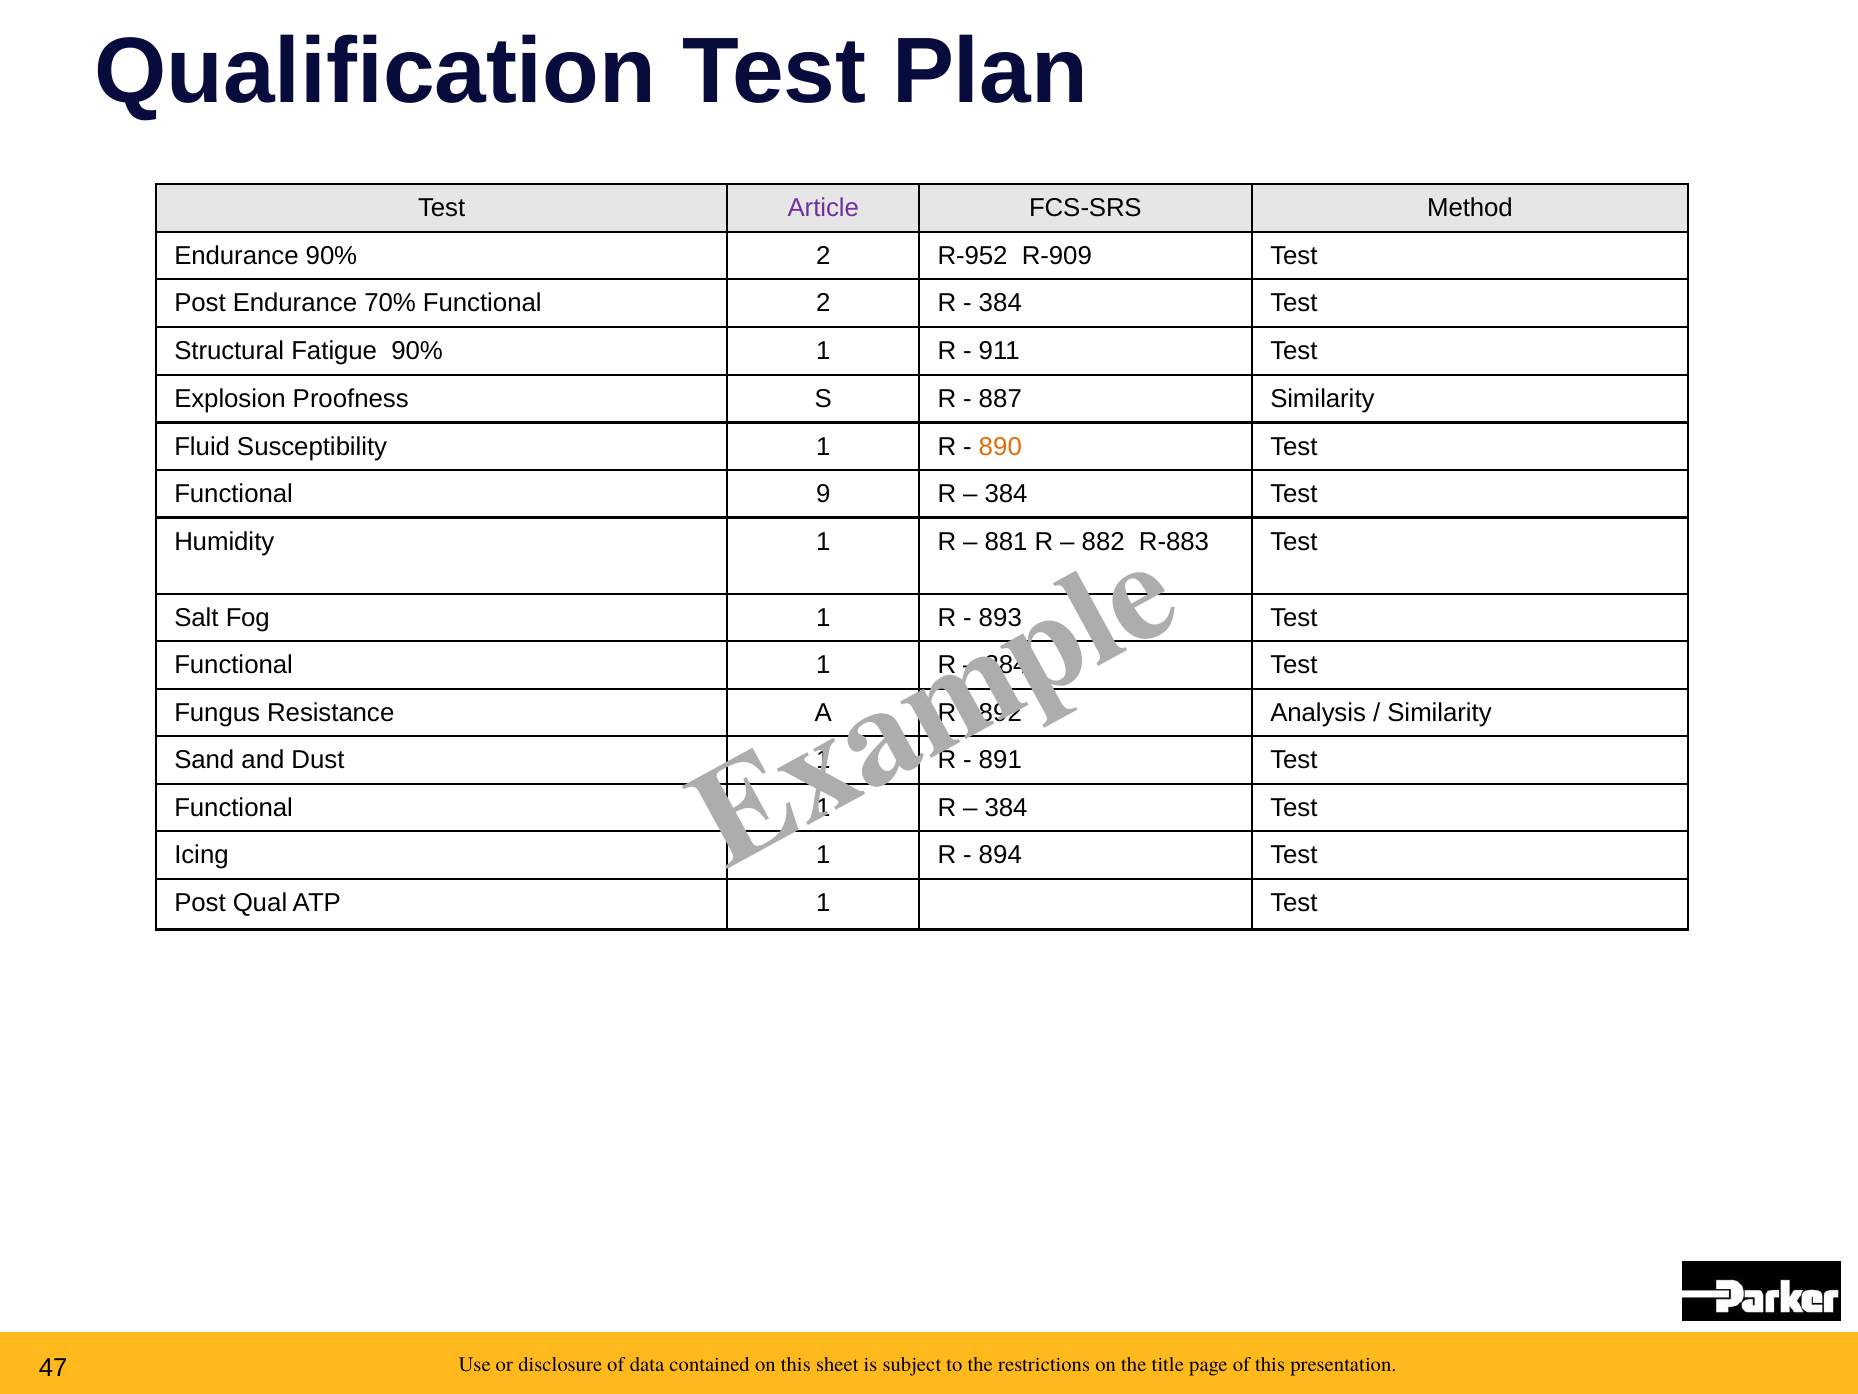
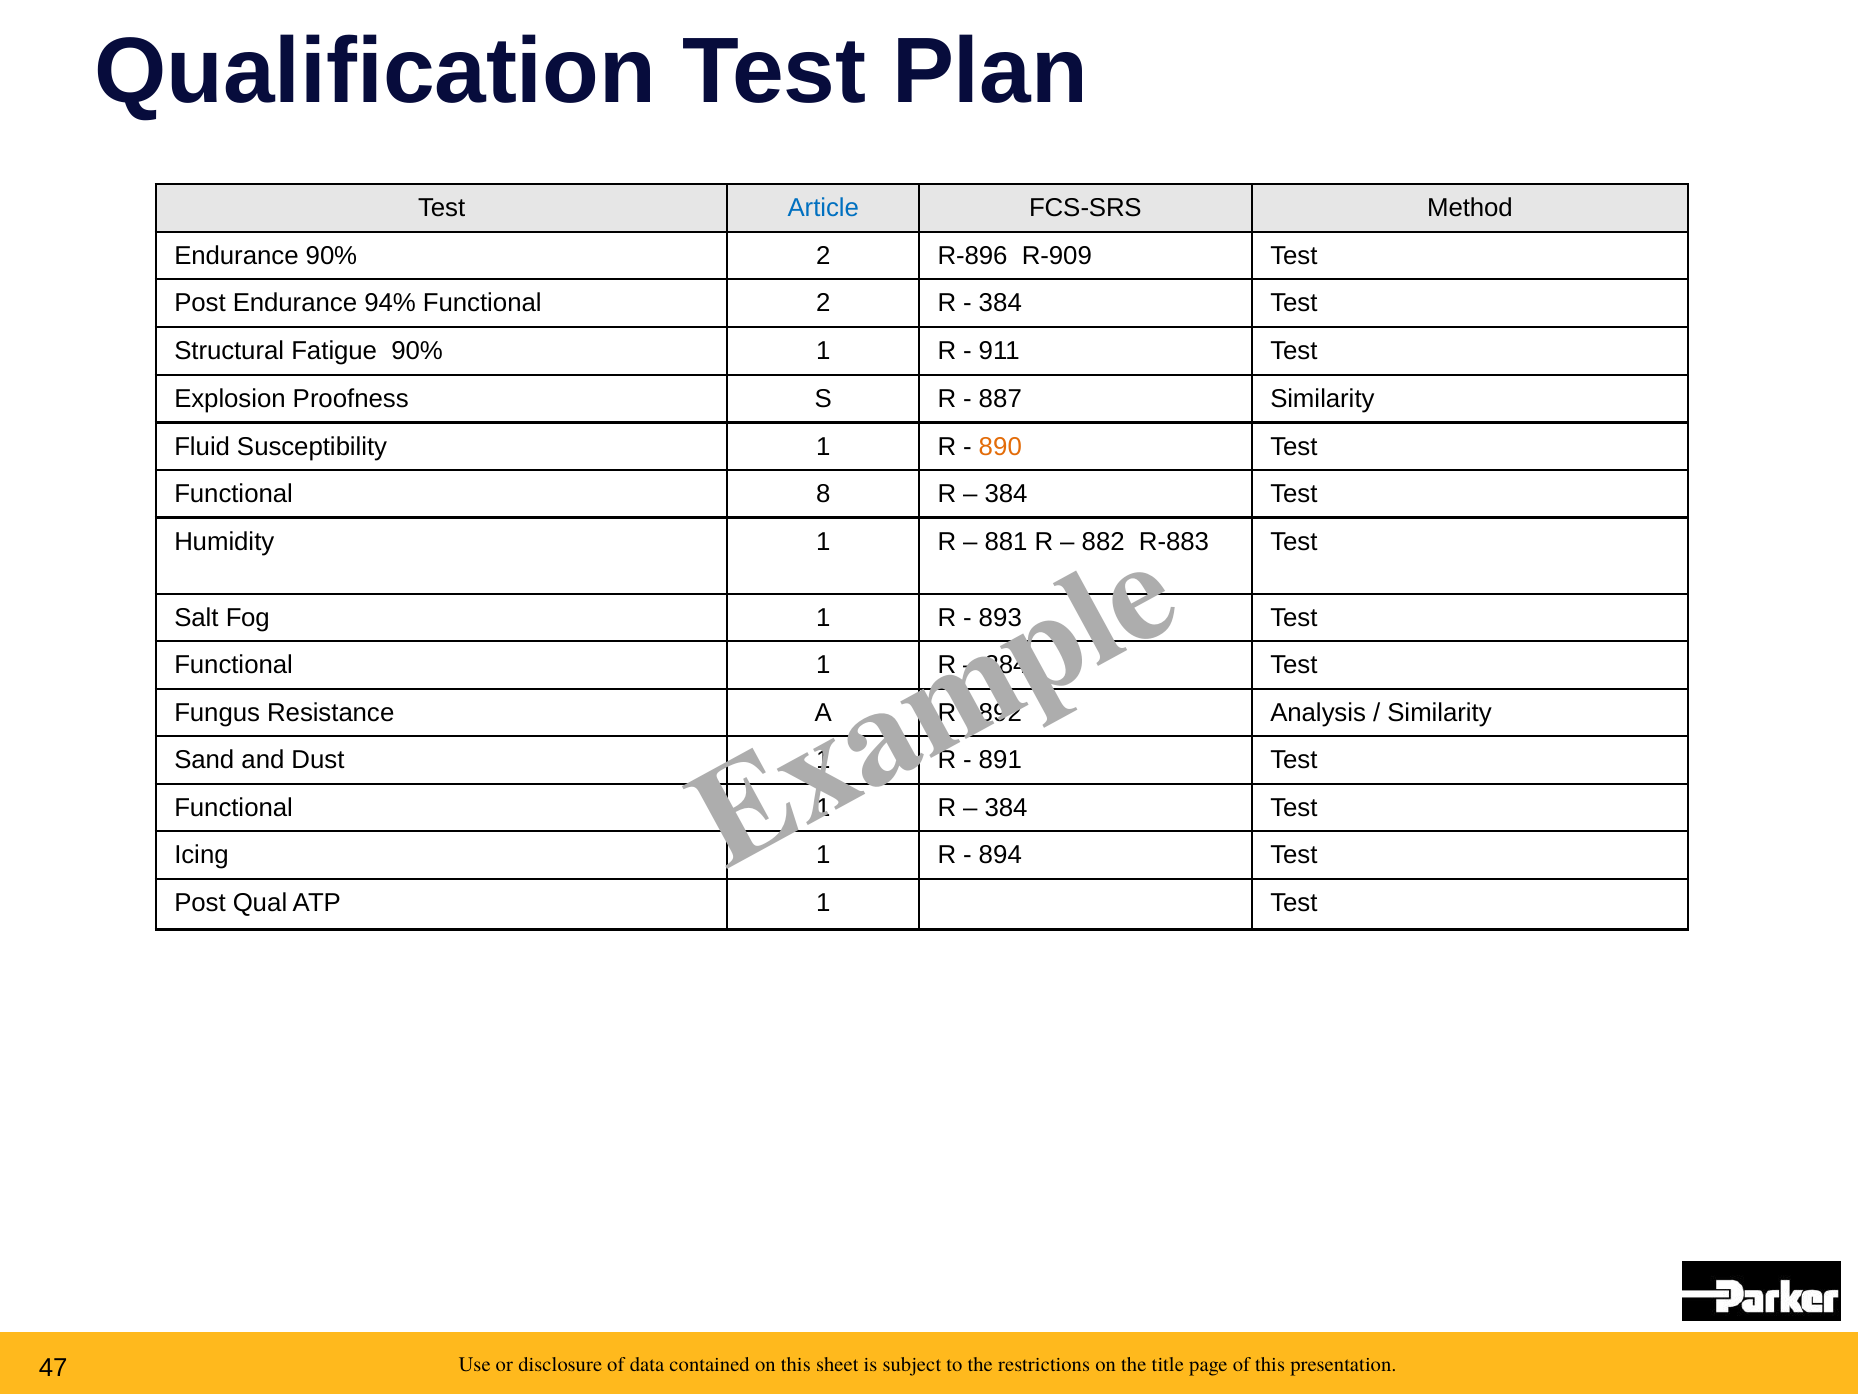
Article colour: purple -> blue
R-952: R-952 -> R-896
70%: 70% -> 94%
9: 9 -> 8
